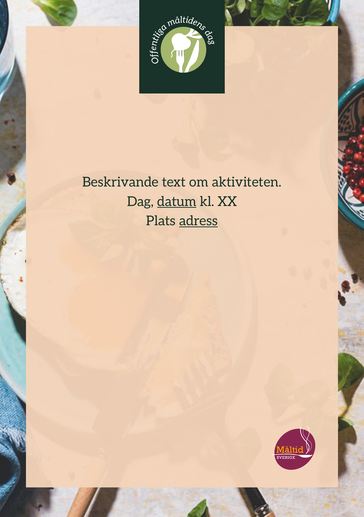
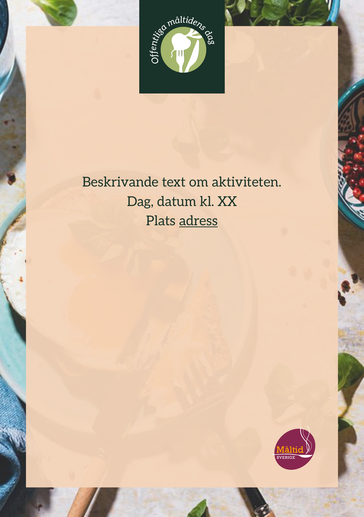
datum underline: present -> none
